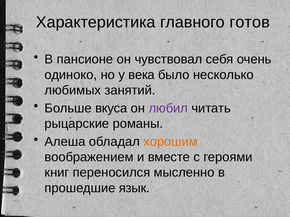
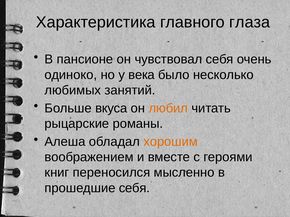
готов: готов -> глаза
любил colour: purple -> orange
прошедшие язык: язык -> себя
